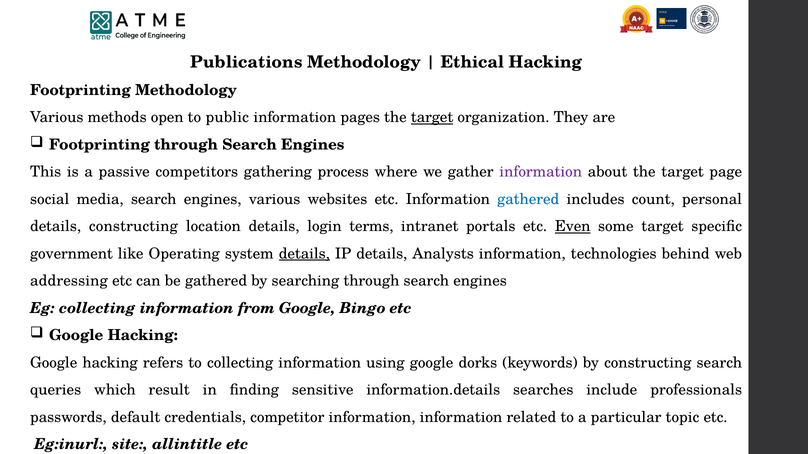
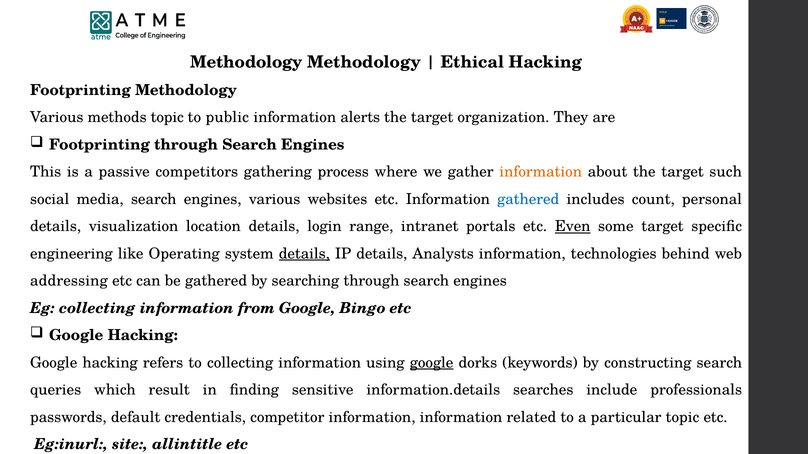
Publications at (246, 62): Publications -> Methodology
methods open: open -> topic
pages: pages -> alerts
target at (432, 118) underline: present -> none
information at (541, 172) colour: purple -> orange
page: page -> such
details constructing: constructing -> visualization
terms: terms -> range
government: government -> engineering
google at (432, 363) underline: none -> present
